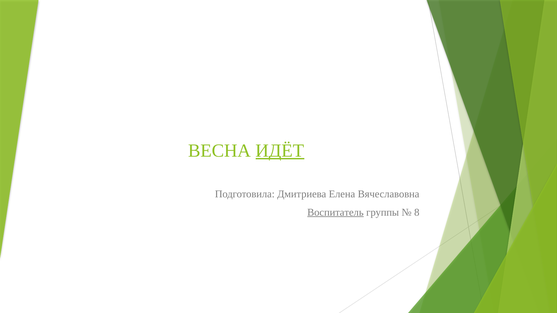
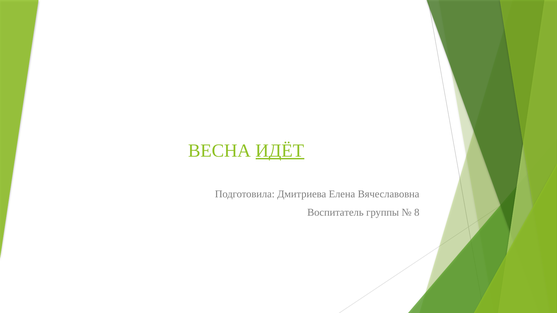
Воспитатель underline: present -> none
